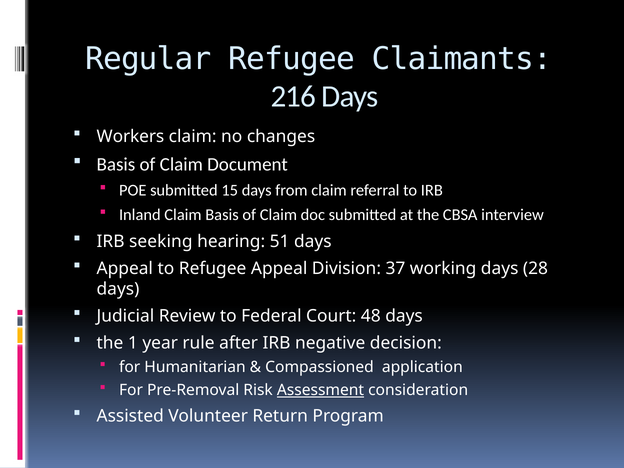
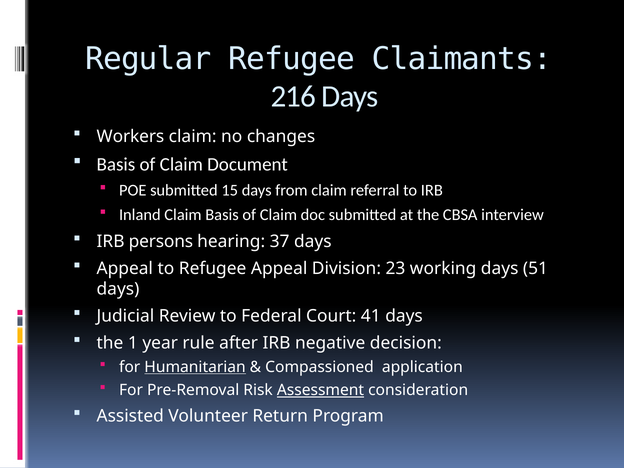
seeking: seeking -> persons
51: 51 -> 37
37: 37 -> 23
28: 28 -> 51
48: 48 -> 41
Humanitarian underline: none -> present
